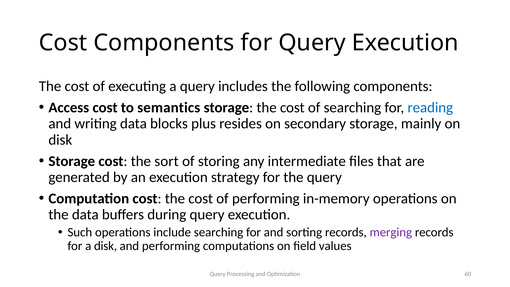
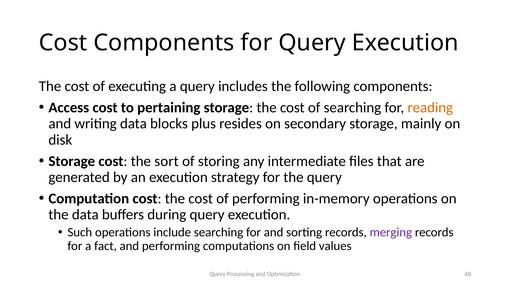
semantics: semantics -> pertaining
reading colour: blue -> orange
a disk: disk -> fact
